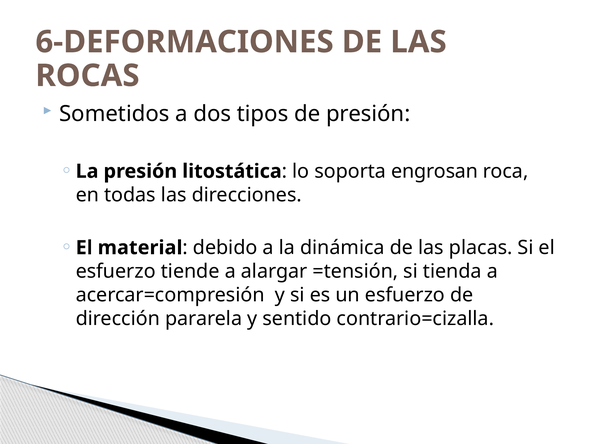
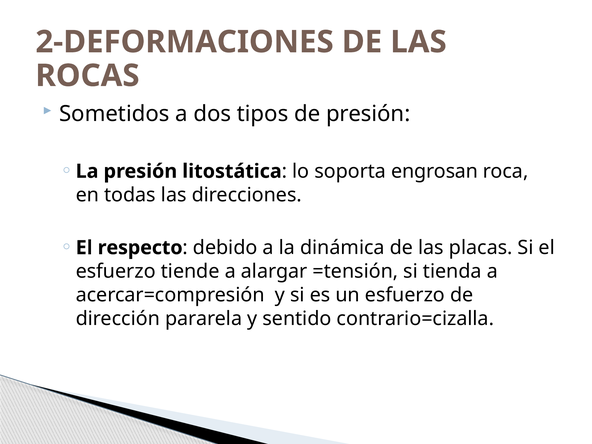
6-DEFORMACIONES: 6-DEFORMACIONES -> 2-DEFORMACIONES
material: material -> respecto
